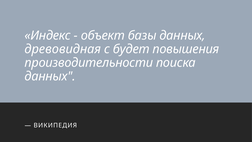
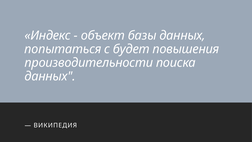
древовидная: древовидная -> попытаться
